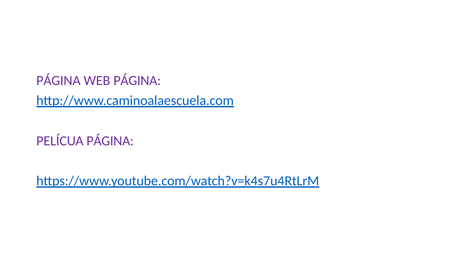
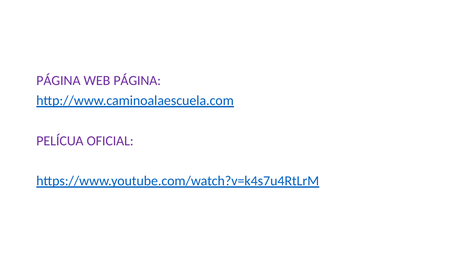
PELÍCUA PÁGINA: PÁGINA -> OFICIAL
